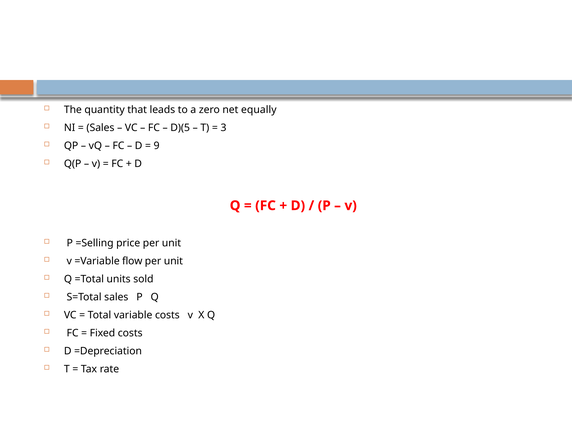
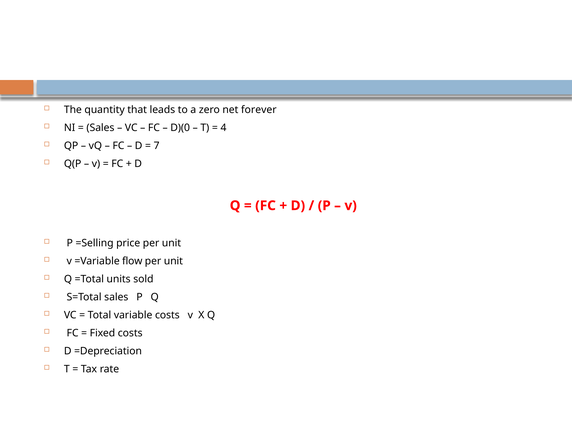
equally: equally -> forever
D)(5: D)(5 -> D)(0
3: 3 -> 4
9: 9 -> 7
